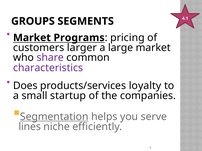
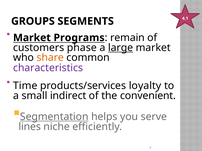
pricing: pricing -> remain
larger: larger -> phase
large underline: none -> present
share colour: purple -> orange
Does: Does -> Time
startup: startup -> indirect
companies: companies -> convenient
